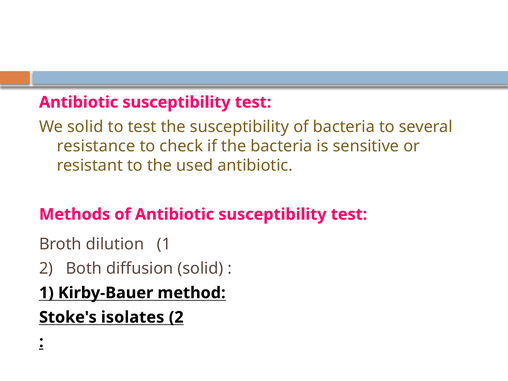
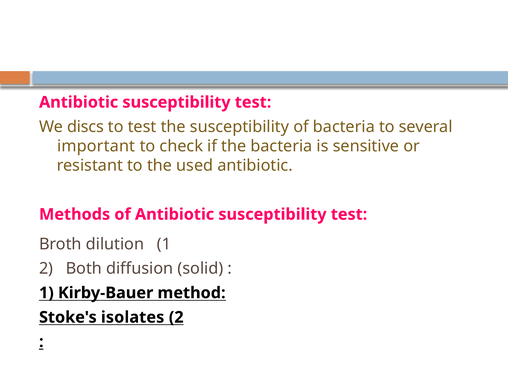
We solid: solid -> discs
resistance: resistance -> important
